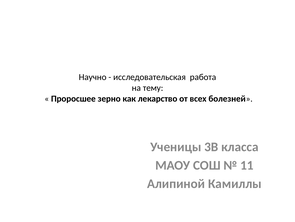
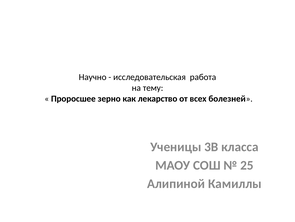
11: 11 -> 25
